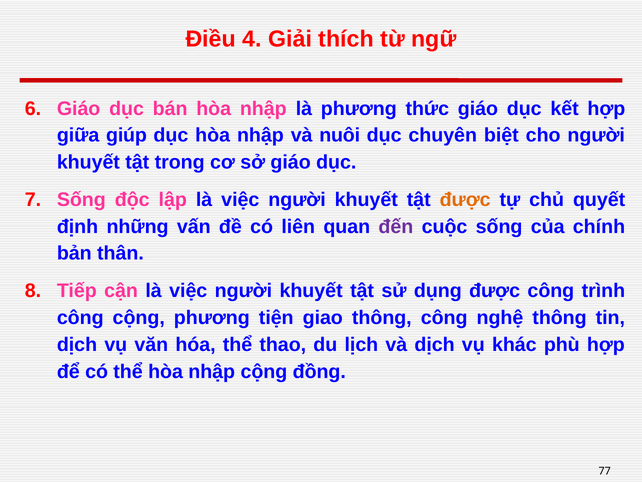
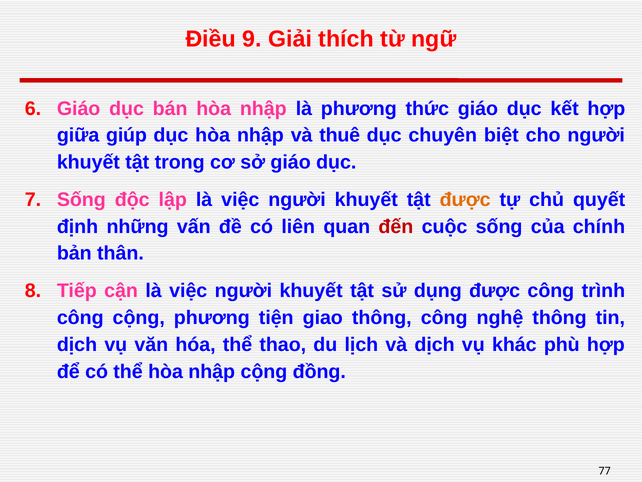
4: 4 -> 9
nuôi: nuôi -> thuê
đến colour: purple -> red
